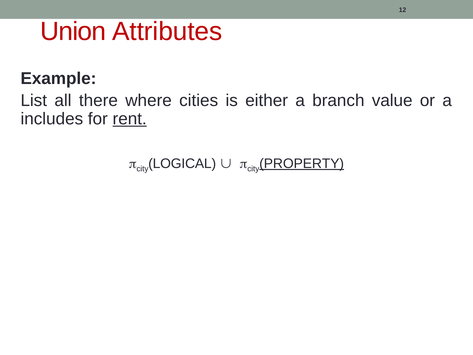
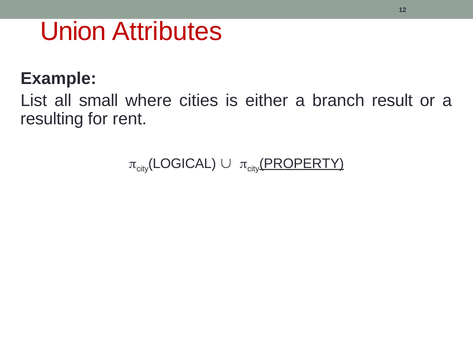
there: there -> small
value: value -> result
includes: includes -> resulting
rent underline: present -> none
